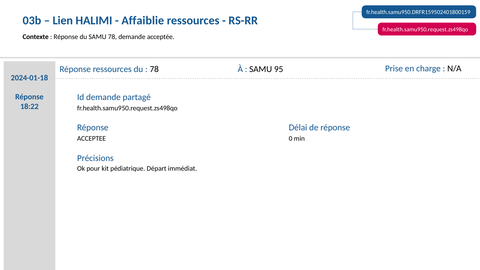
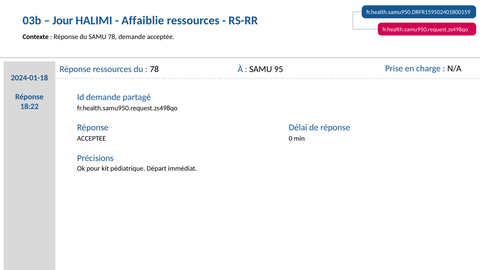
Lien: Lien -> Jour
